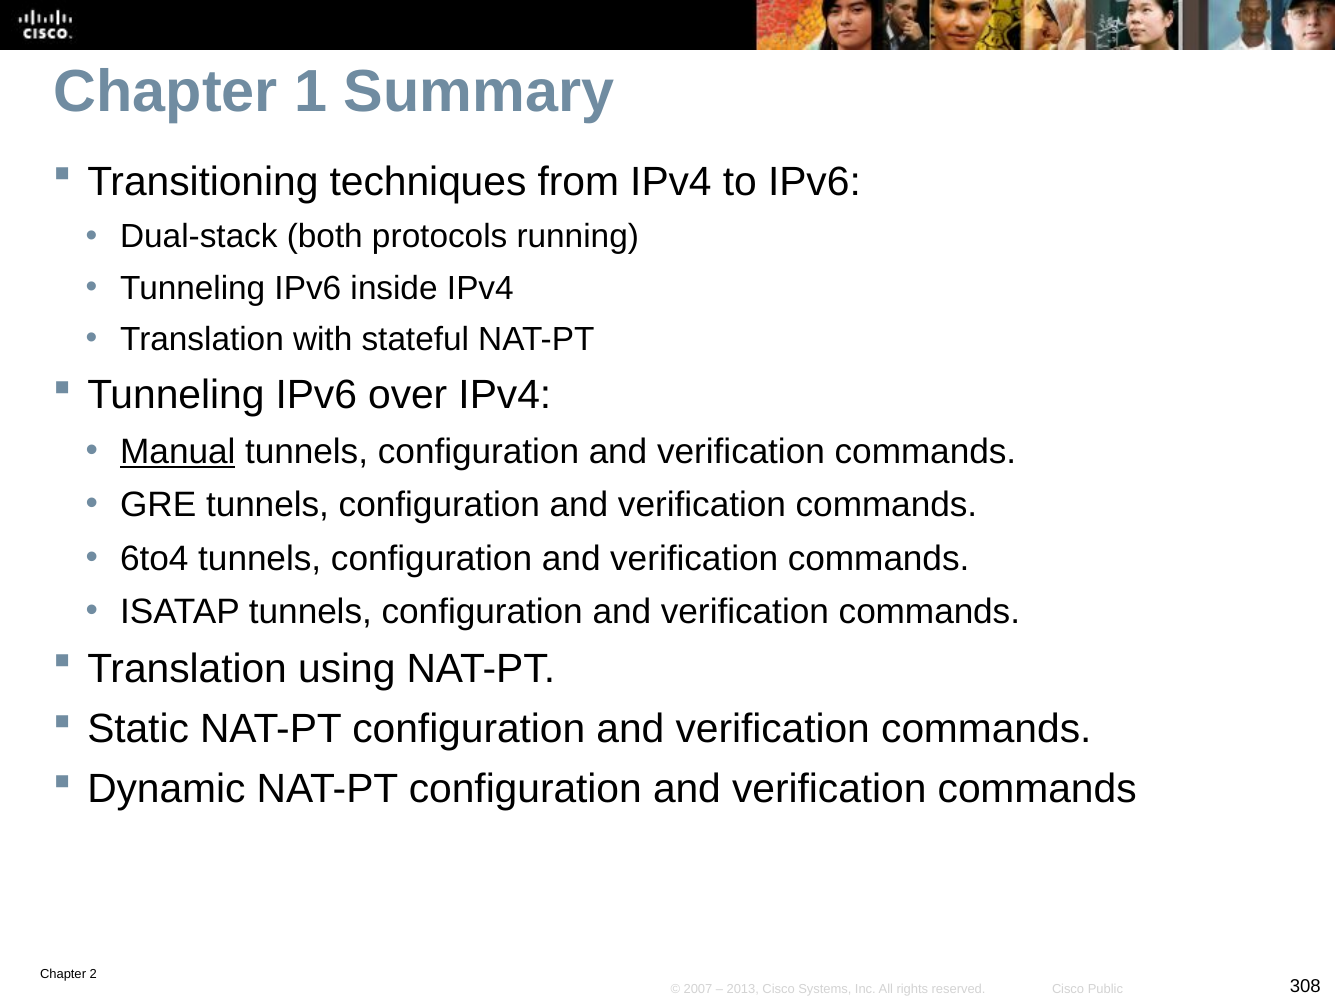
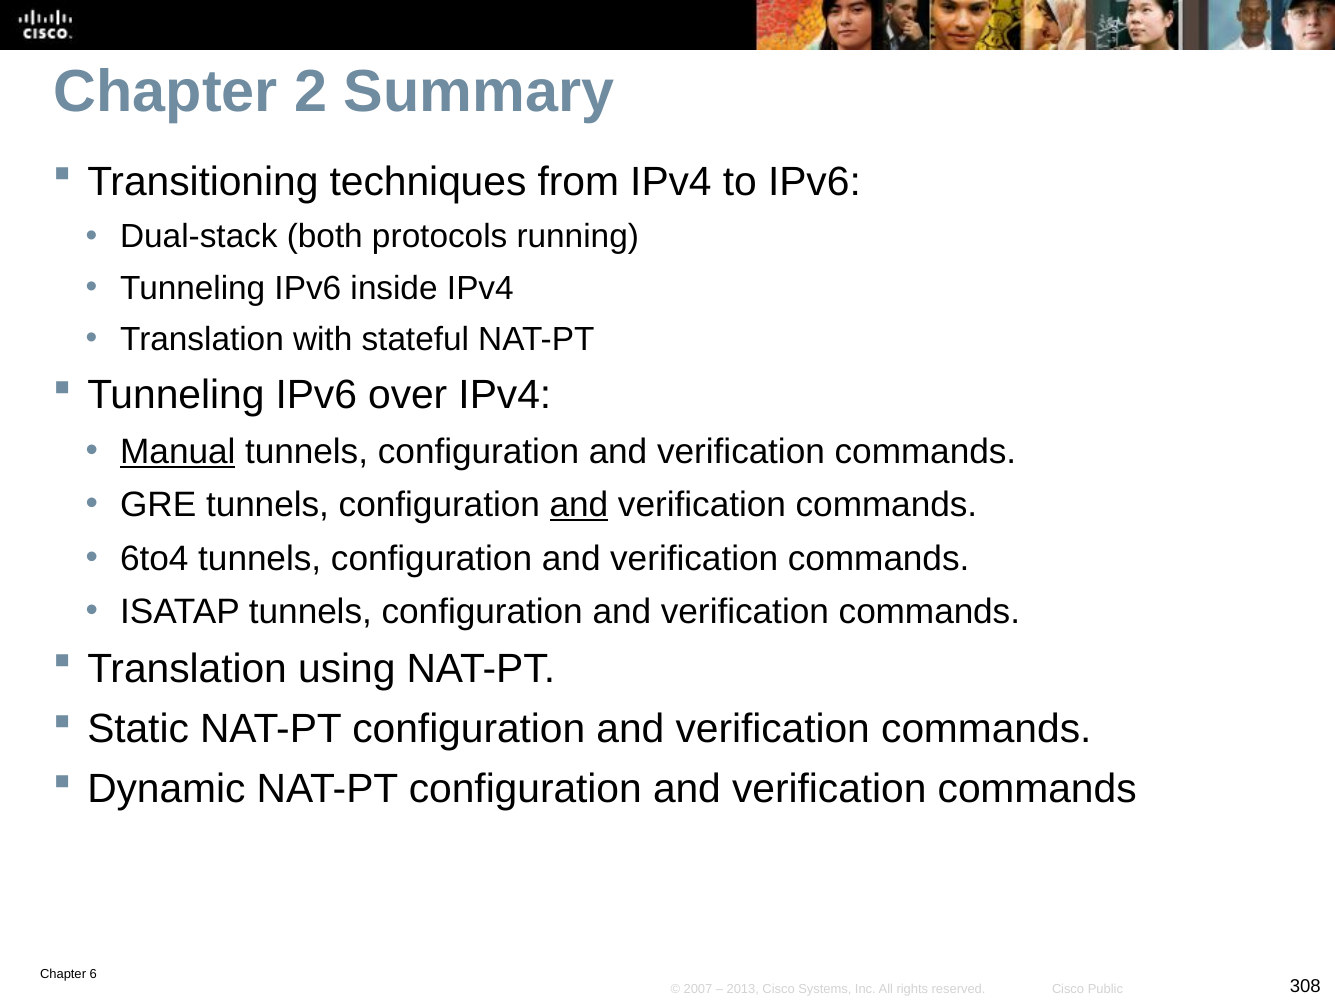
1: 1 -> 2
and at (579, 505) underline: none -> present
2: 2 -> 6
